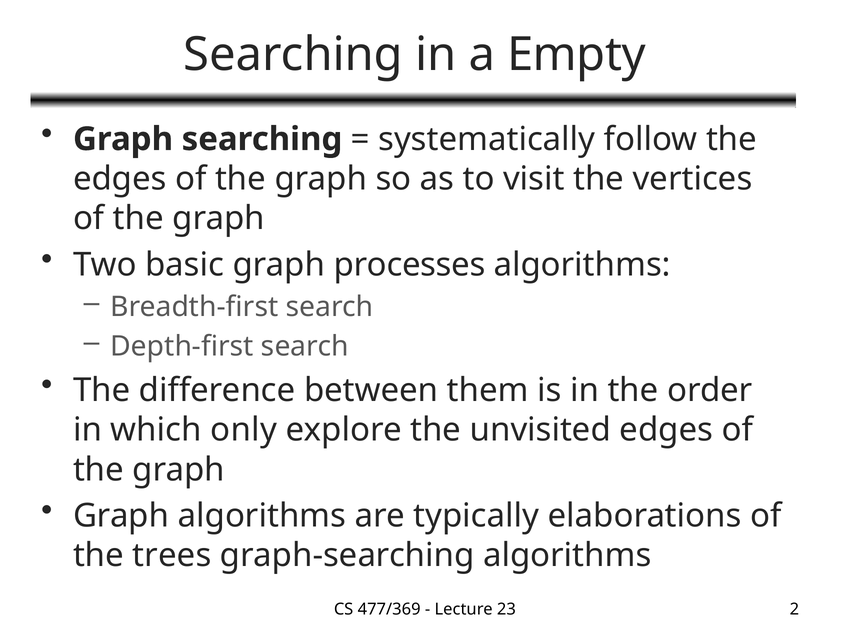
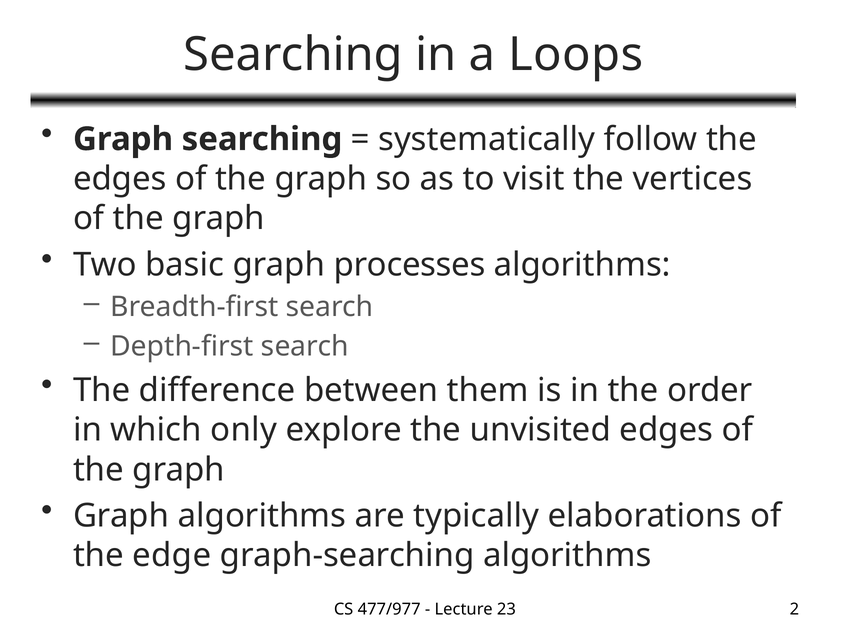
Empty: Empty -> Loops
trees: trees -> edge
477/369: 477/369 -> 477/977
